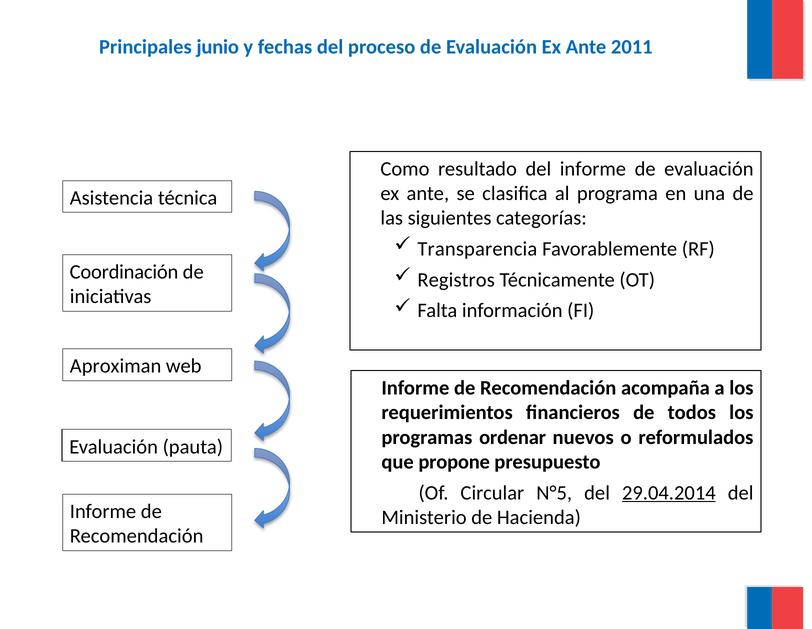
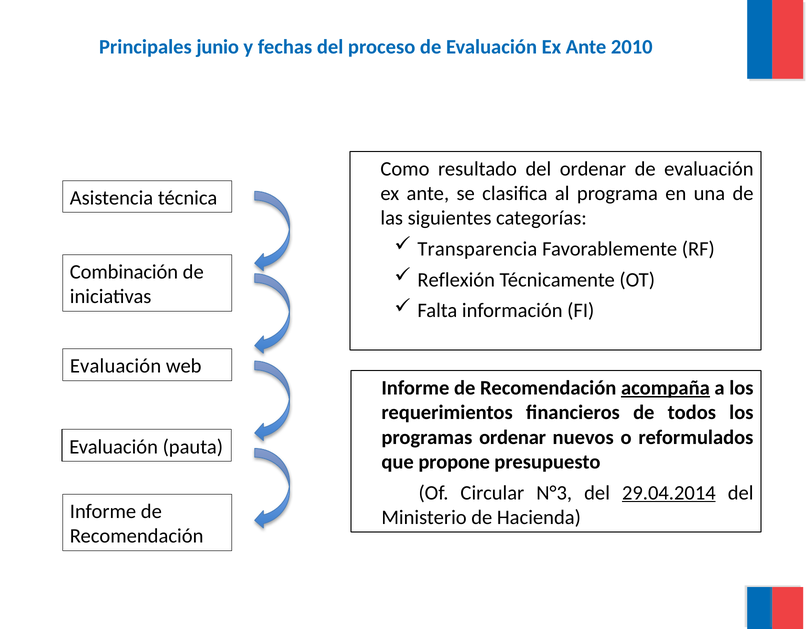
2011: 2011 -> 2010
del informe: informe -> ordenar
Coordinación: Coordinación -> Combinación
Registros: Registros -> Reflexión
Aproximan at (116, 366): Aproximan -> Evaluación
acompaña underline: none -> present
N°5: N°5 -> N°3
